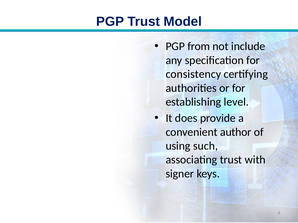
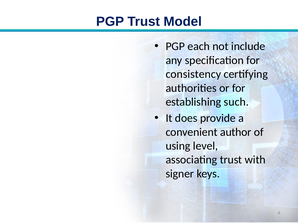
from: from -> each
level: level -> such
such: such -> level
